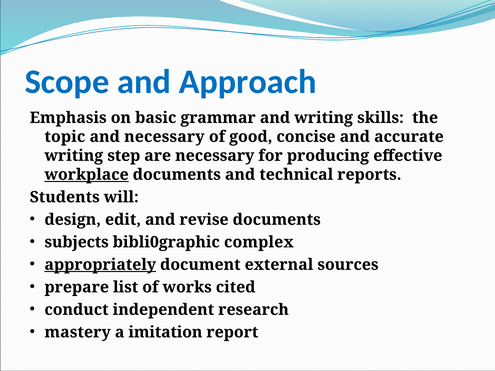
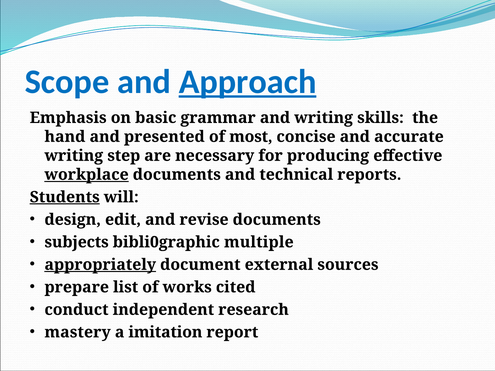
Approach underline: none -> present
topic: topic -> hand
and necessary: necessary -> presented
good: good -> most
Students underline: none -> present
complex: complex -> multiple
